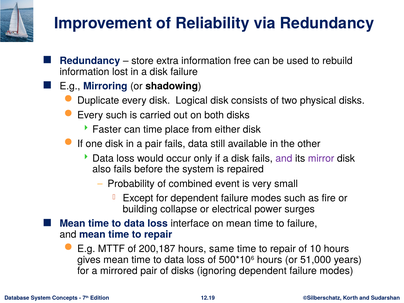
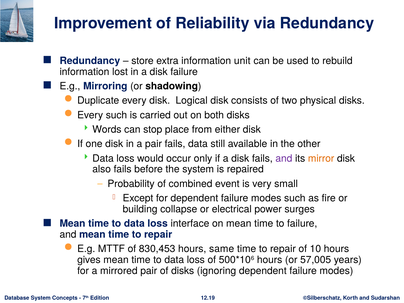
free: free -> unit
Faster: Faster -> Words
can time: time -> stop
mirror colour: purple -> orange
200,187: 200,187 -> 830,453
51,000: 51,000 -> 57,005
